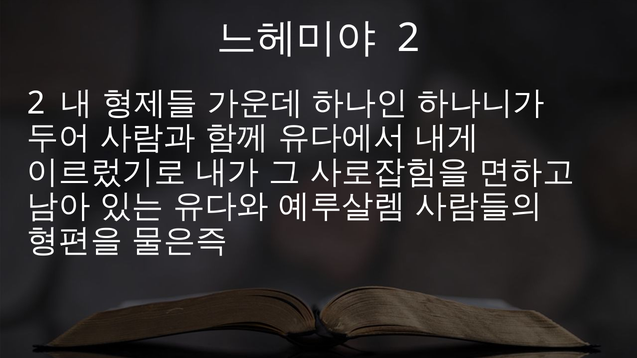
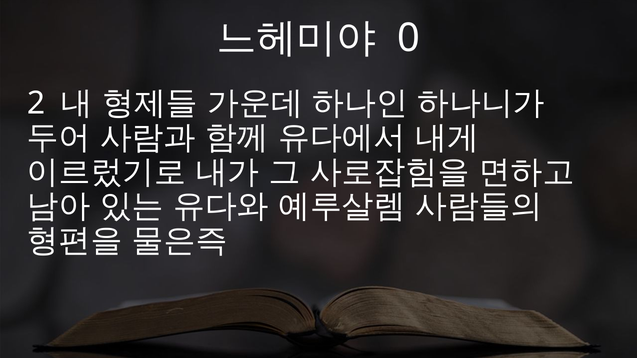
2 at (409, 38): 2 -> 0
